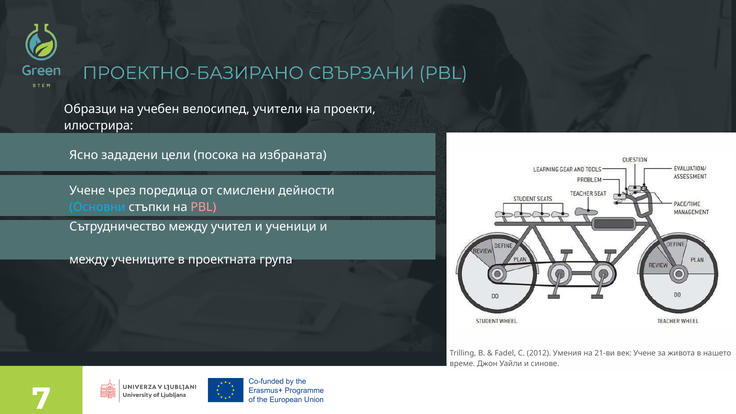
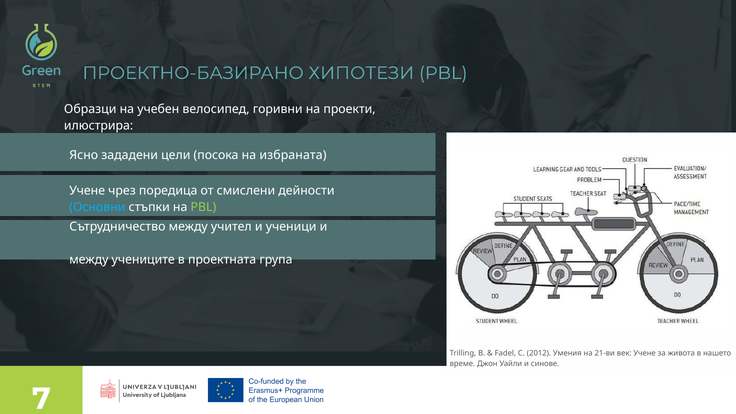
СВЪРЗАНИ: СВЪРЗАНИ -> ХИПОТЕЗИ
учители: учители -> горивни
PBL at (203, 207) colour: pink -> light green
